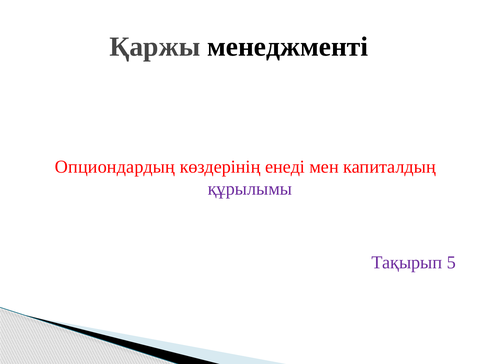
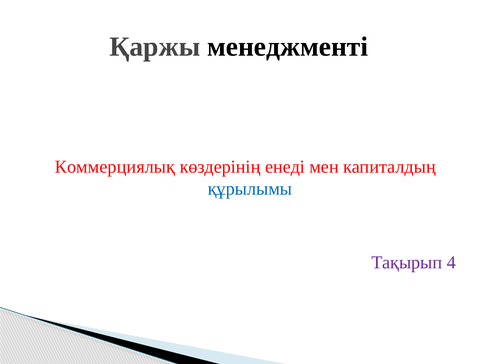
Опциондардың: Опциондардың -> Коммерциялық
құрылымы colour: purple -> blue
5: 5 -> 4
